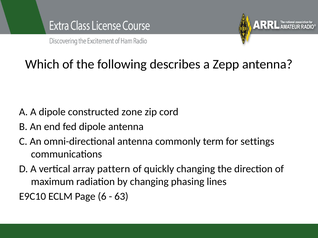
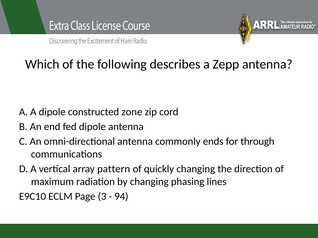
term: term -> ends
settings: settings -> through
6: 6 -> 3
63: 63 -> 94
